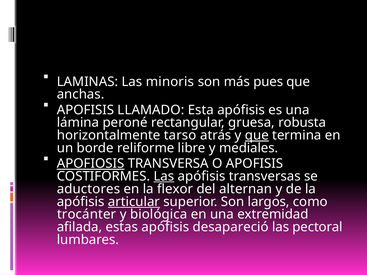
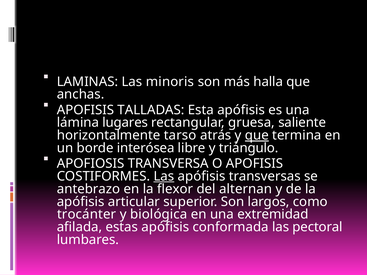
pues: pues -> halla
LLAMADO: LLAMADO -> TALLADAS
peroné: peroné -> lugares
robusta: robusta -> saliente
reliforme: reliforme -> interósea
mediales: mediales -> triángulo
APOFIOSIS underline: present -> none
aductores: aductores -> antebrazo
articular underline: present -> none
desapareció: desapareció -> conformada
